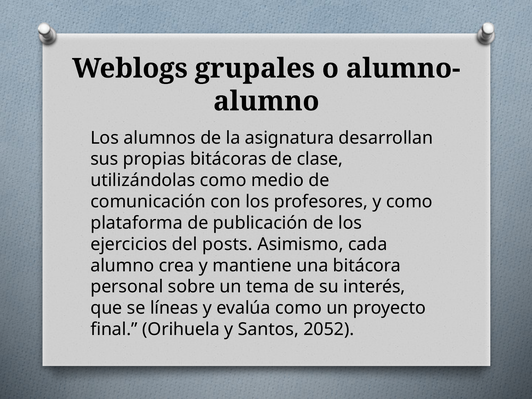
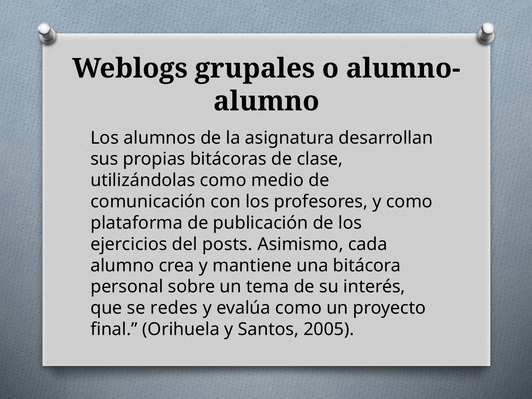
líneas: líneas -> redes
2052: 2052 -> 2005
